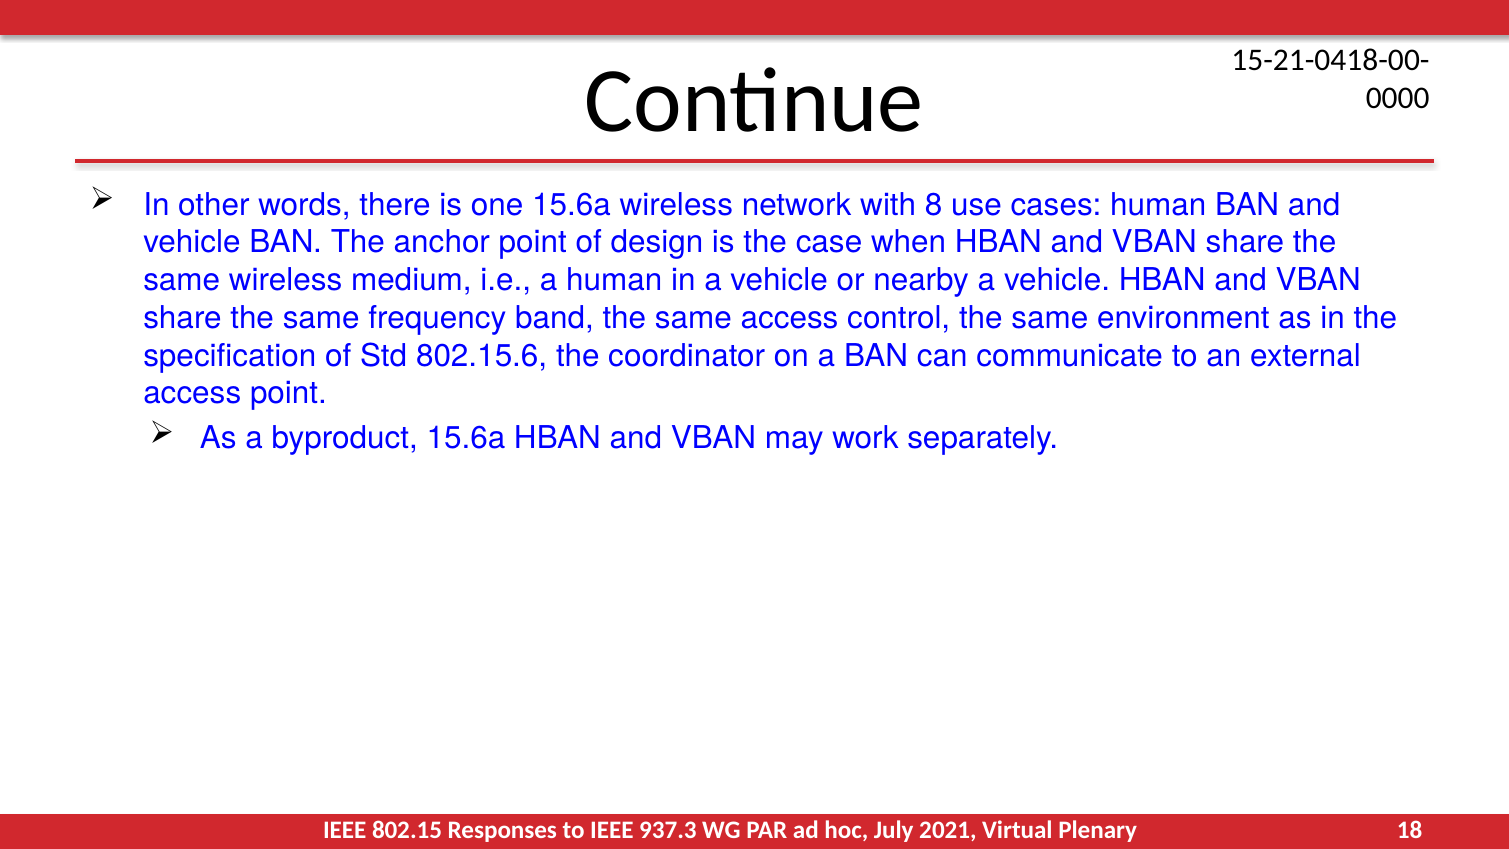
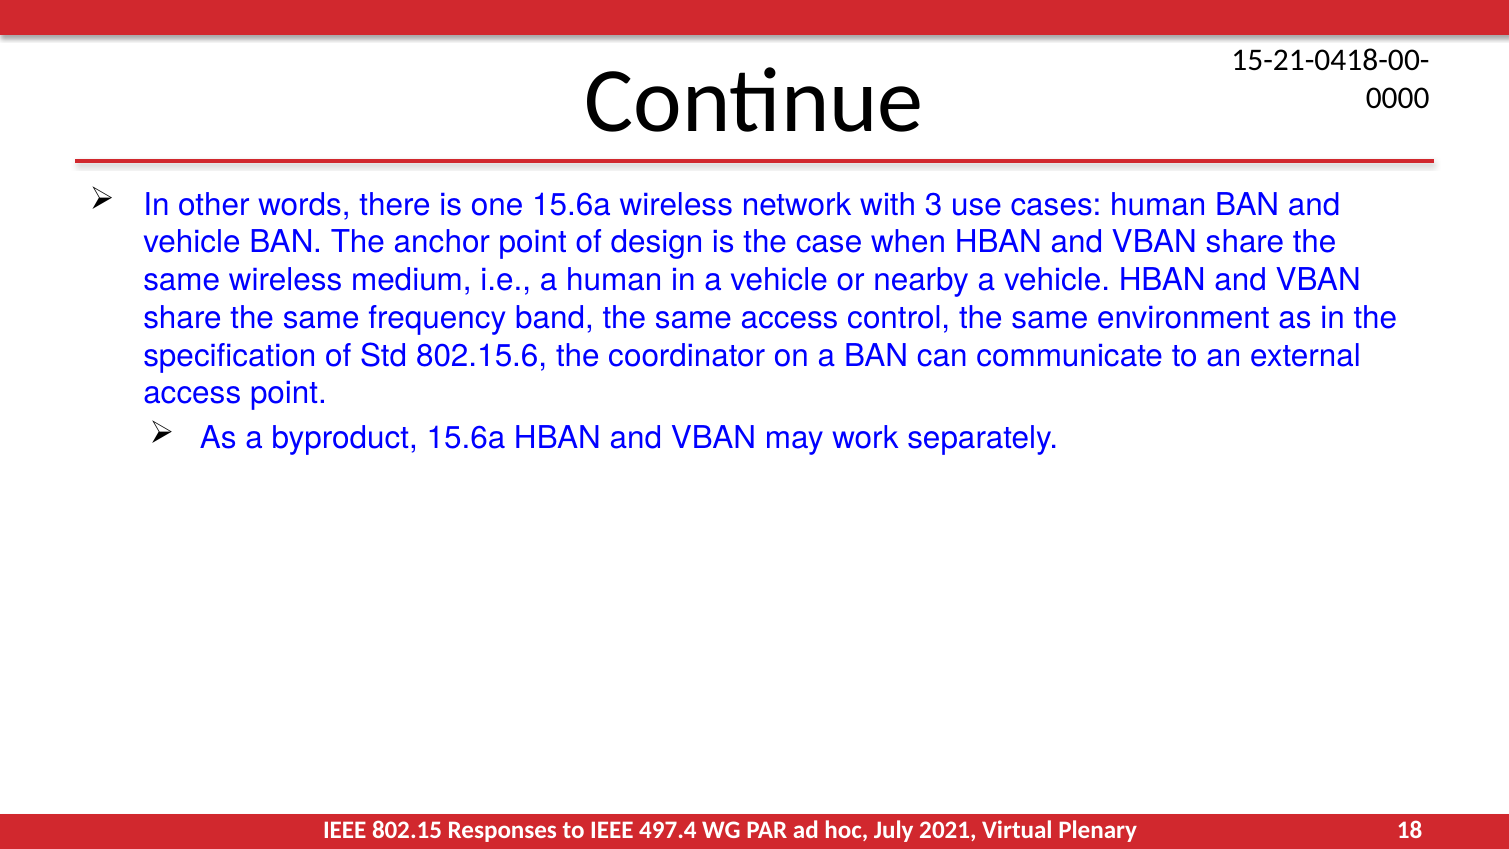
8: 8 -> 3
937.3: 937.3 -> 497.4
